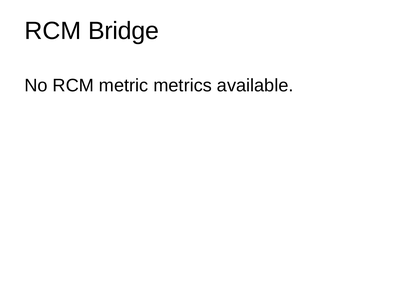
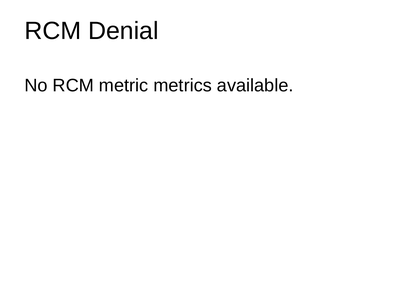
Bridge: Bridge -> Denial
